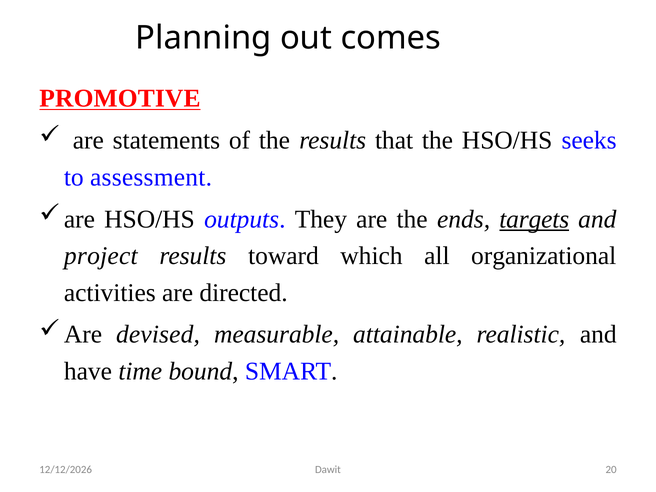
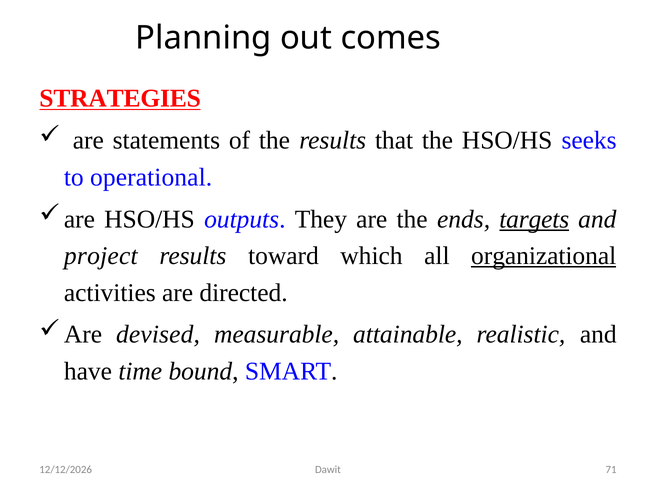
PROMOTIVE: PROMOTIVE -> STRATEGIES
assessment: assessment -> operational
organizational underline: none -> present
20: 20 -> 71
